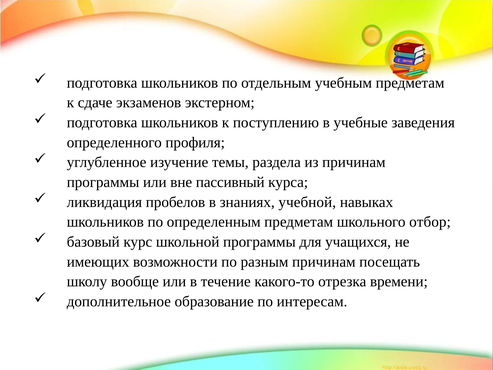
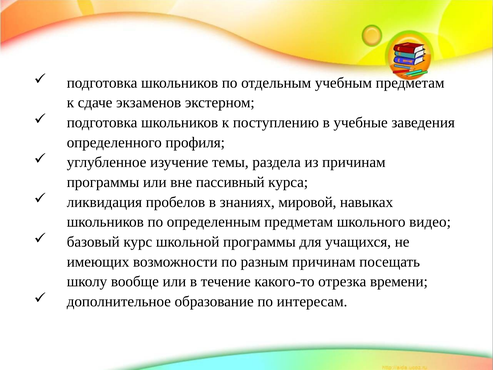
учебной: учебной -> мировой
отбор: отбор -> видео
